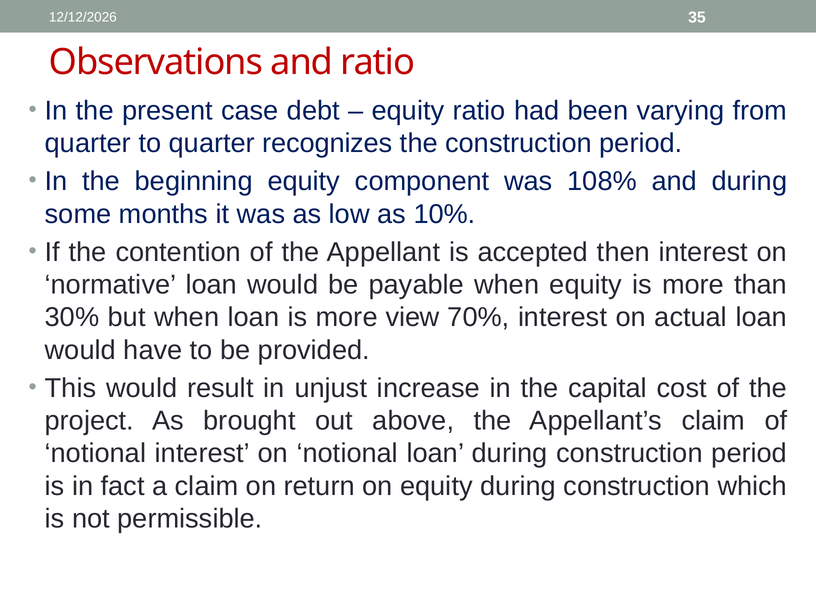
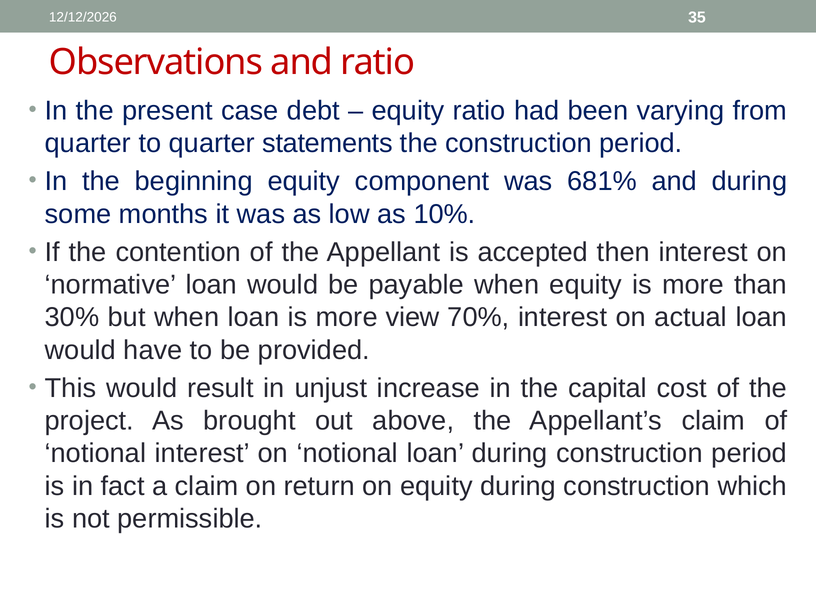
recognizes: recognizes -> statements
108%: 108% -> 681%
